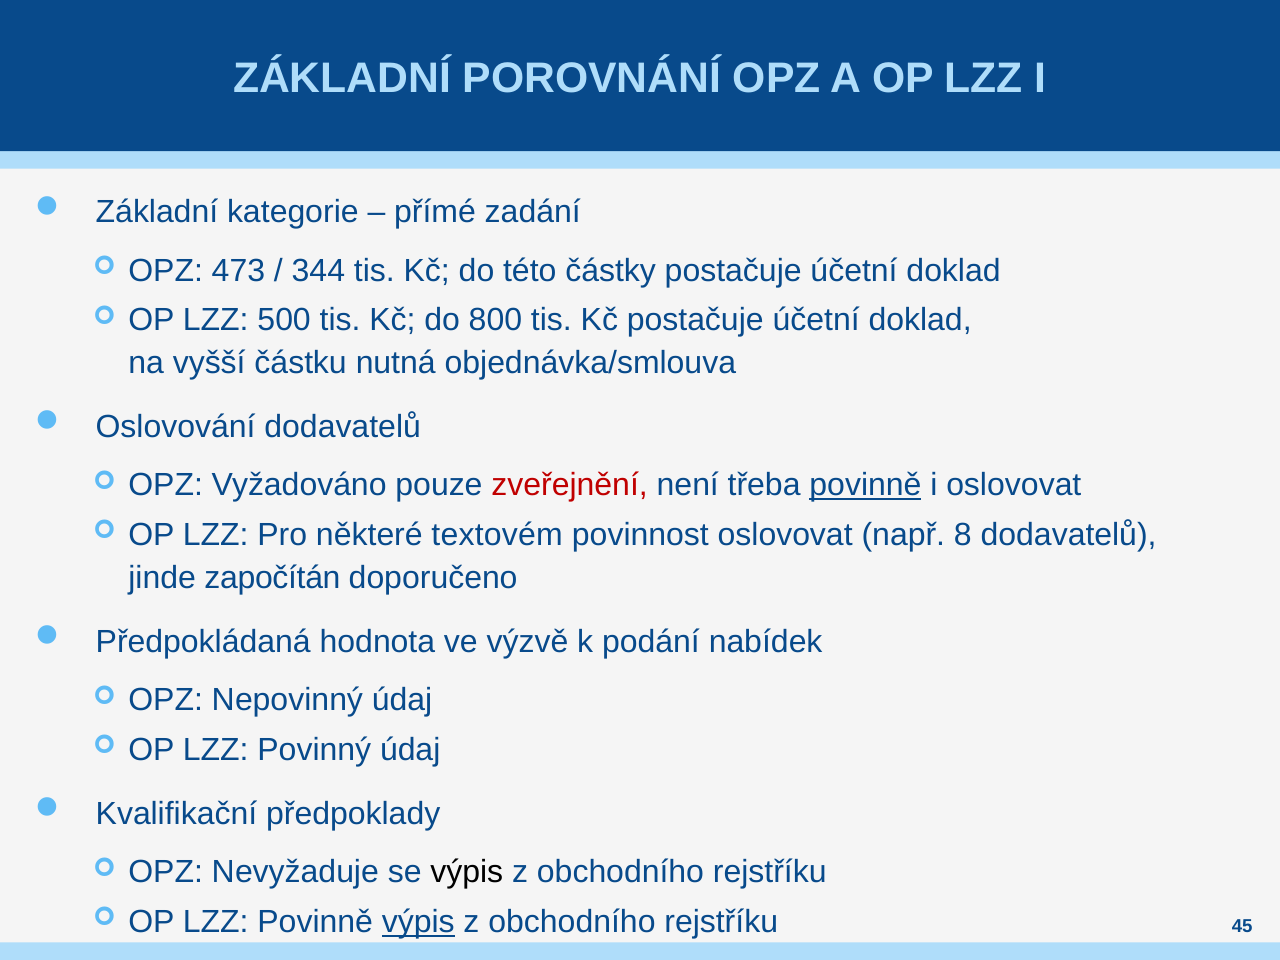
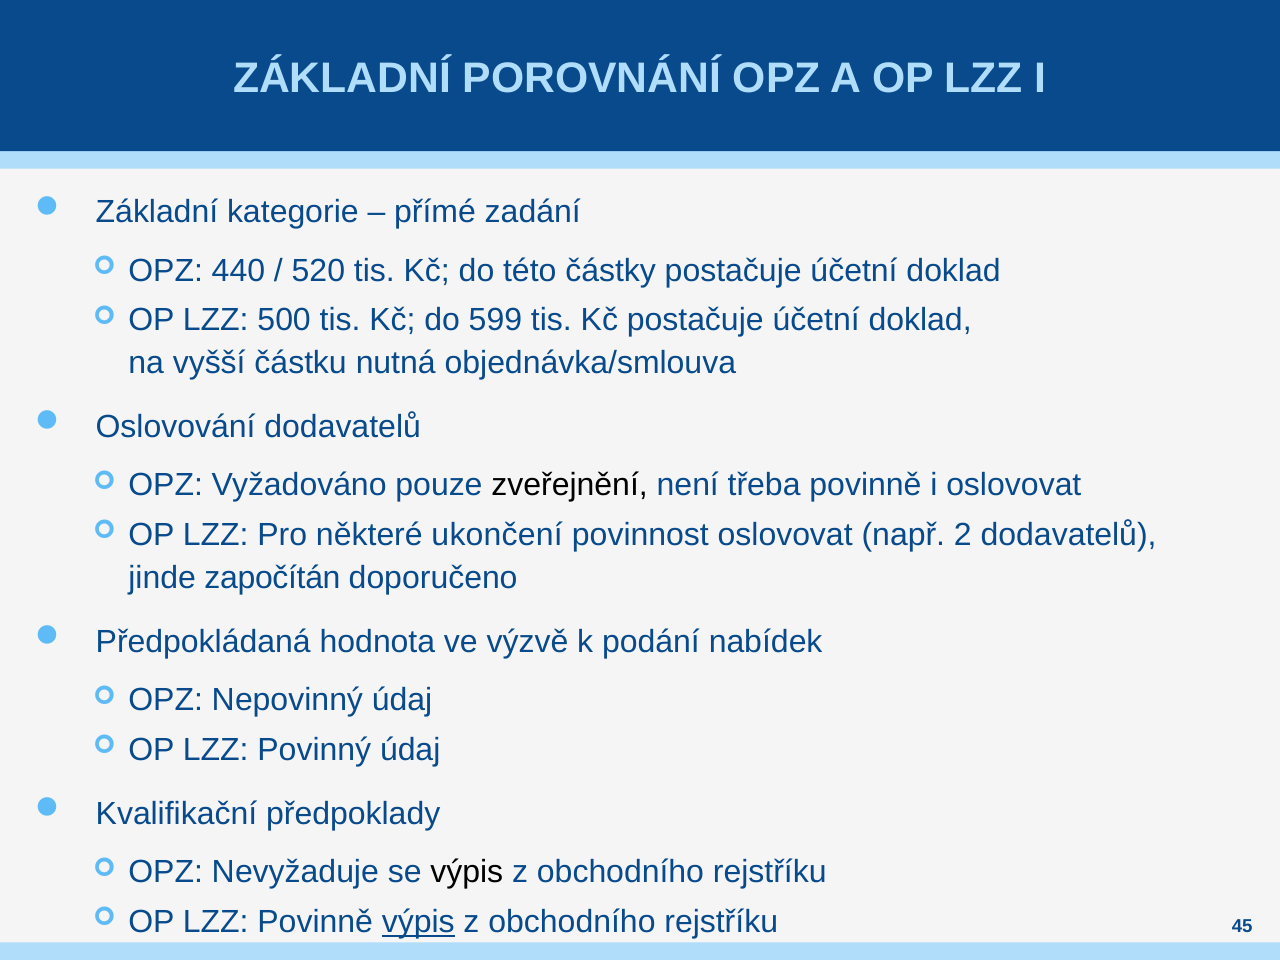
473: 473 -> 440
344: 344 -> 520
800: 800 -> 599
zveřejnění colour: red -> black
povinně at (865, 485) underline: present -> none
textovém: textovém -> ukončení
8: 8 -> 2
